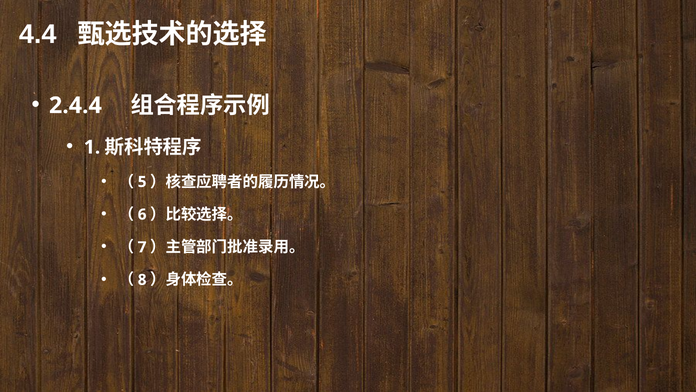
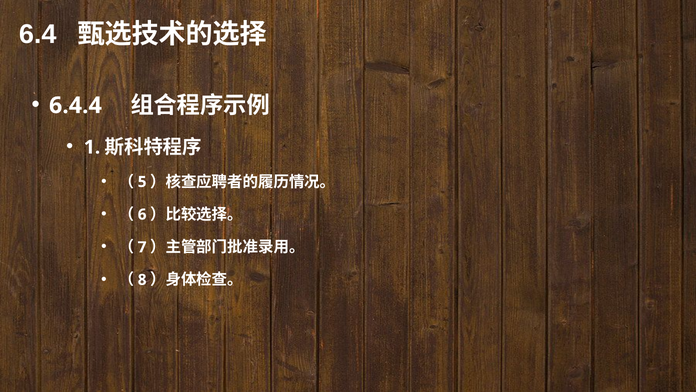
4.4: 4.4 -> 6.4
2.4.4: 2.4.4 -> 6.4.4
